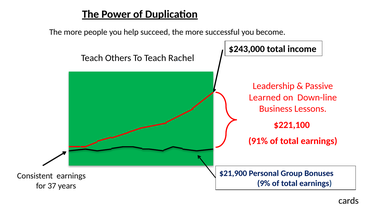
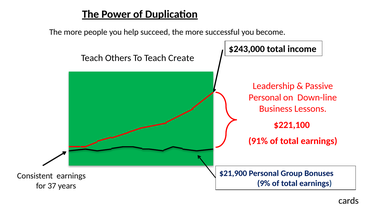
Rachel: Rachel -> Create
Learned at (265, 98): Learned -> Personal
